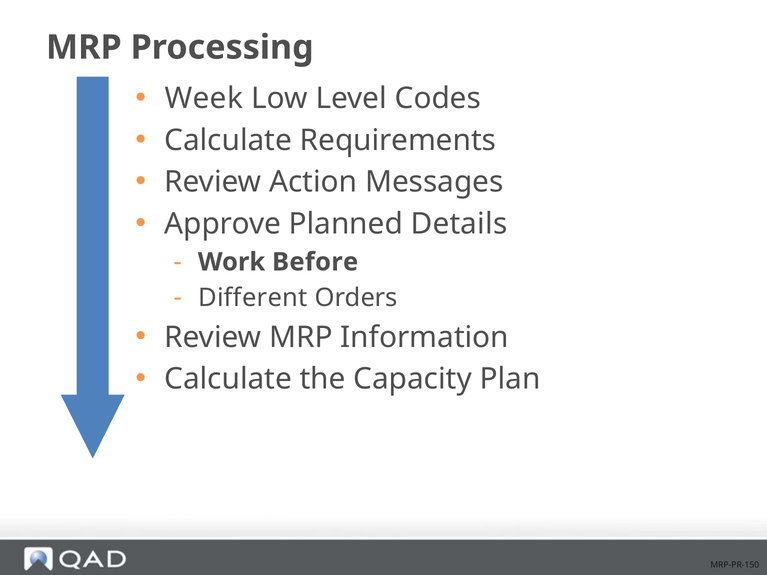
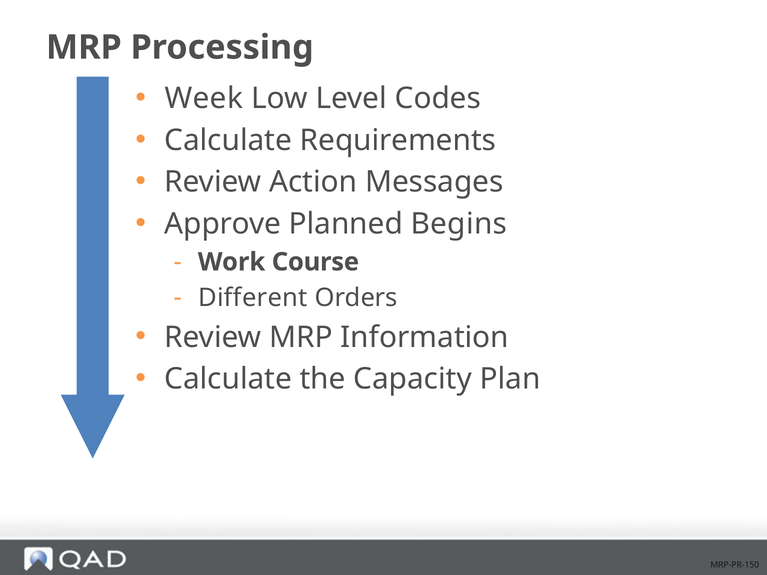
Details: Details -> Begins
Before: Before -> Course
